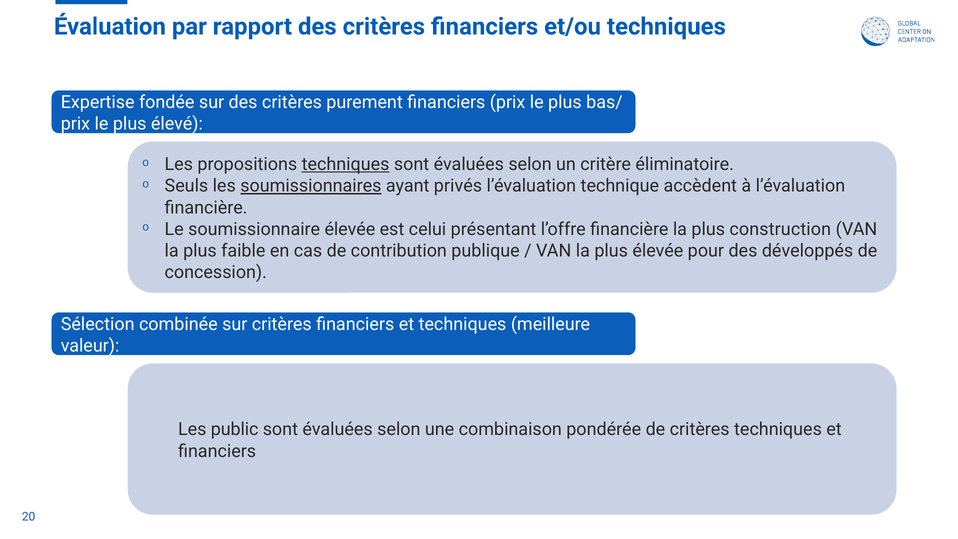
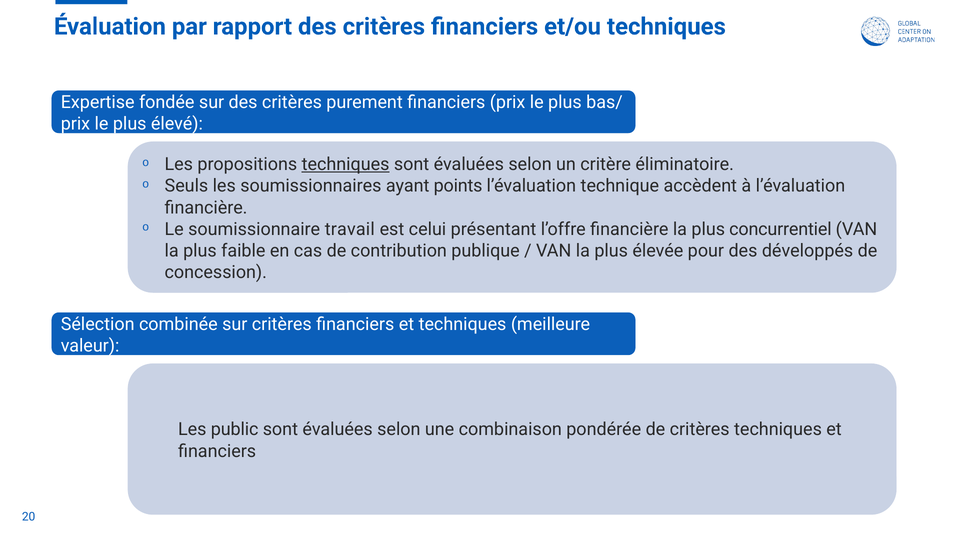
soumissionnaires underline: present -> none
privés: privés -> points
soumissionnaire élevée: élevée -> travail
construction: construction -> concurrentiel
